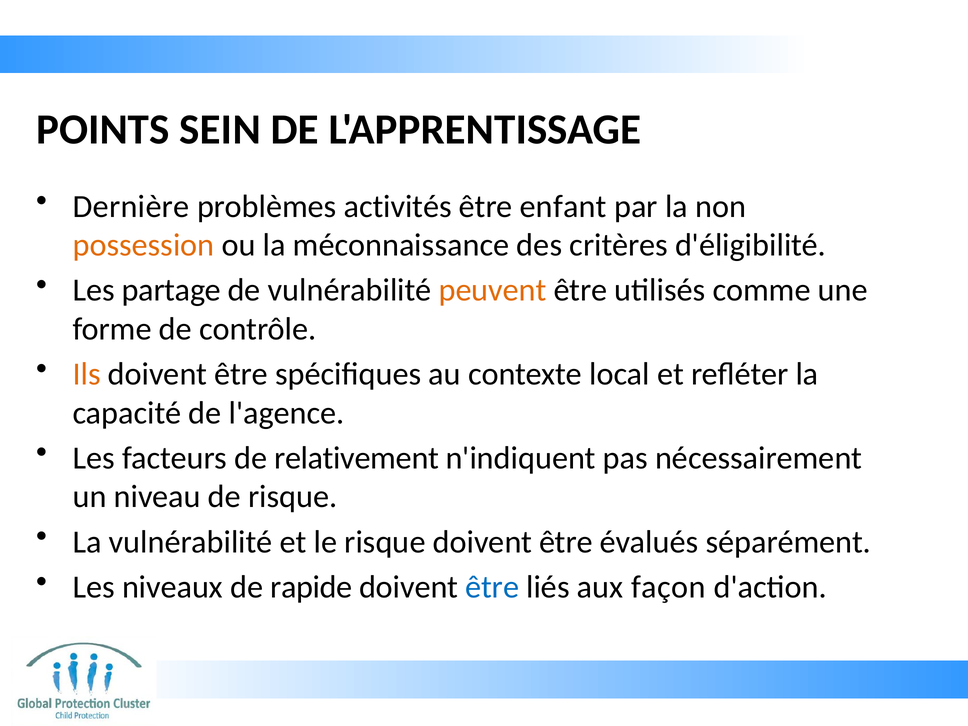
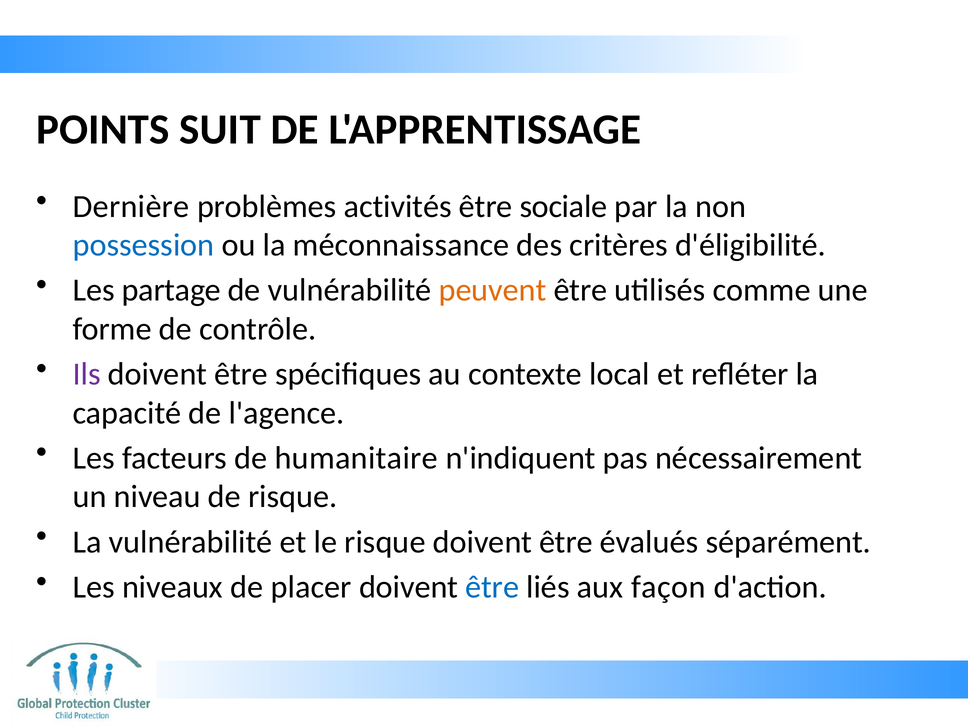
SEIN: SEIN -> SUIT
enfant: enfant -> sociale
possession colour: orange -> blue
Ils colour: orange -> purple
relativement: relativement -> humanitaire
rapide: rapide -> placer
